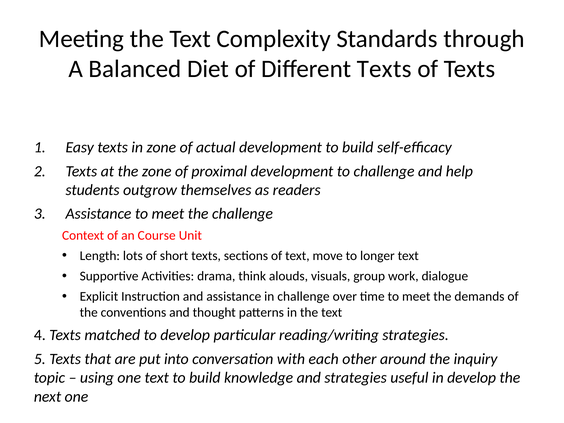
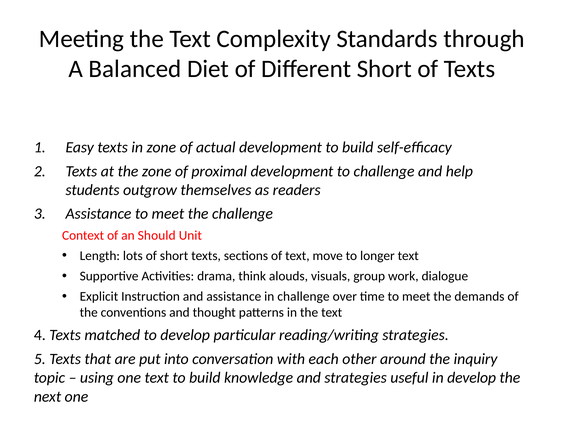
Different Texts: Texts -> Short
Course: Course -> Should
